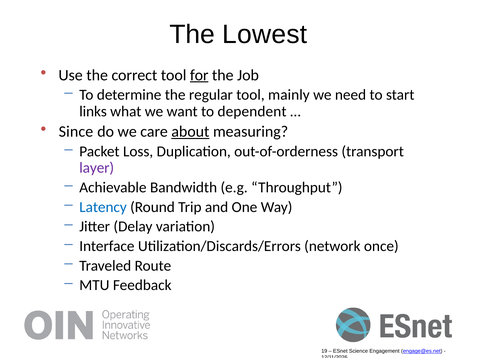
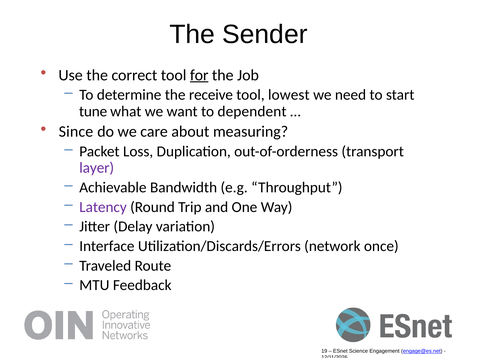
Lowest: Lowest -> Sender
regular: regular -> receive
mainly: mainly -> lowest
links: links -> tune
about underline: present -> none
Latency colour: blue -> purple
